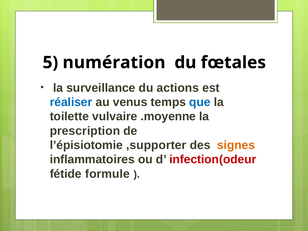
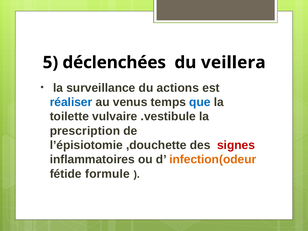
numération: numération -> déclenchées
fœtales: fœtales -> veillera
.moyenne: .moyenne -> .vestibule
,supporter: ,supporter -> ,douchette
signes colour: orange -> red
infection(odeur colour: red -> orange
